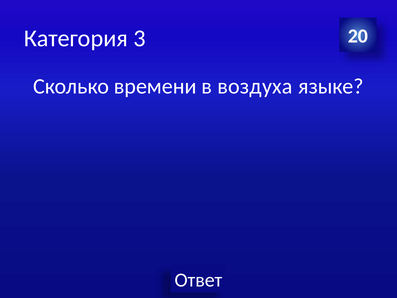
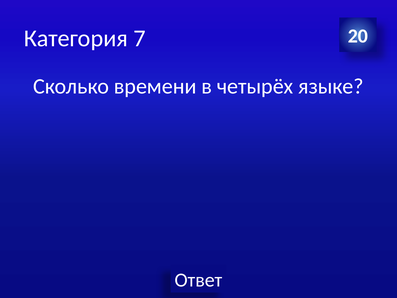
3: 3 -> 7
воздуха: воздуха -> четырёх
